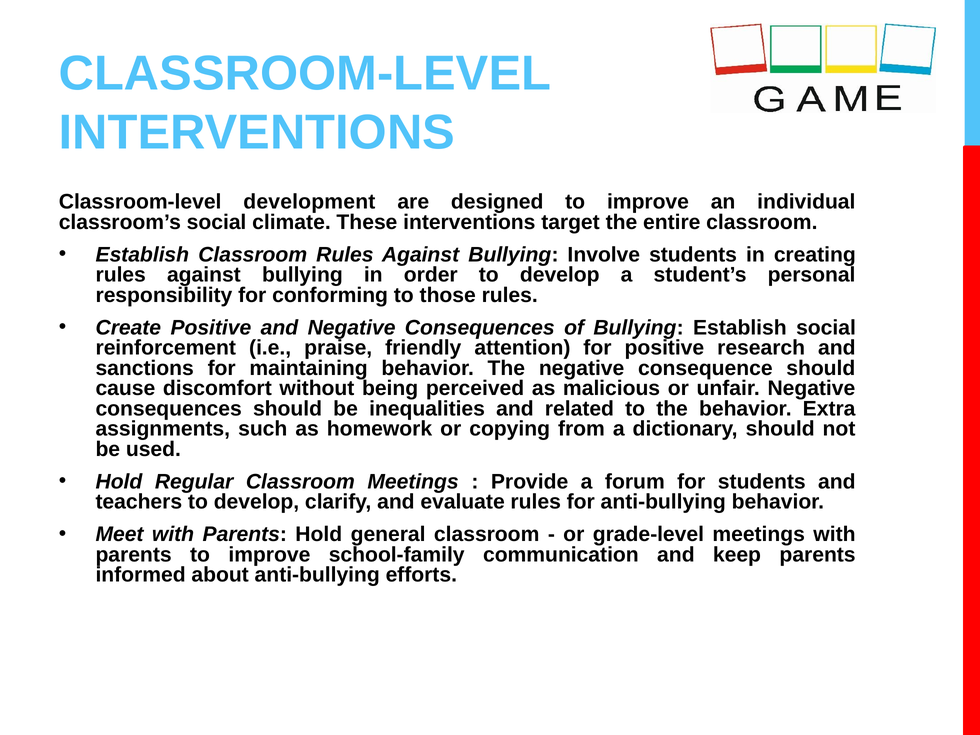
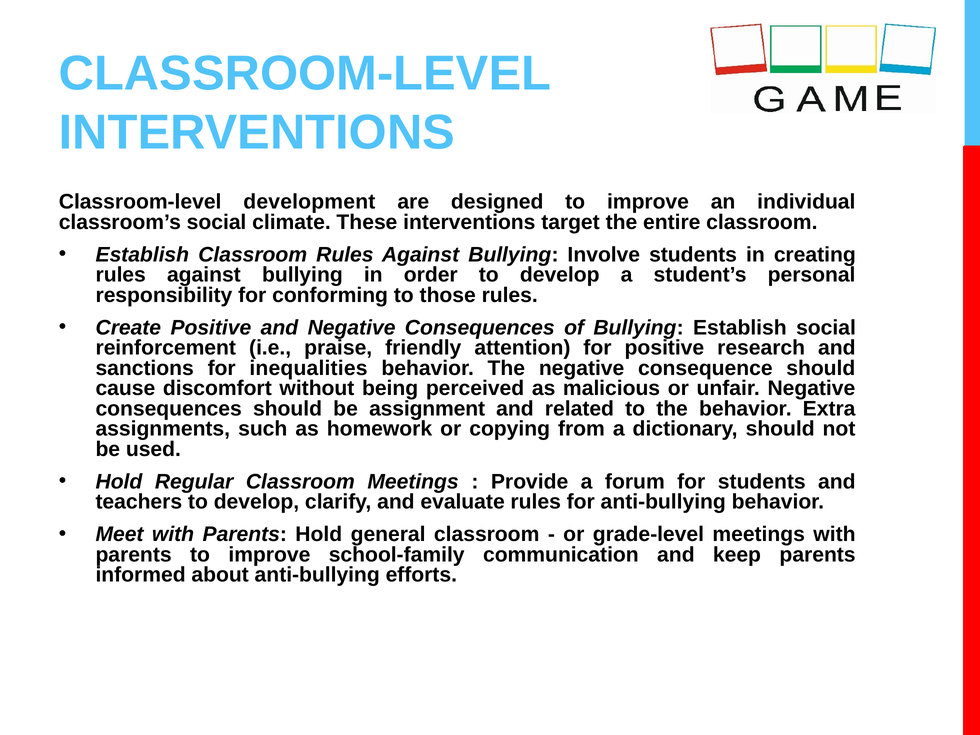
maintaining: maintaining -> inequalities
inequalities: inequalities -> assignment
